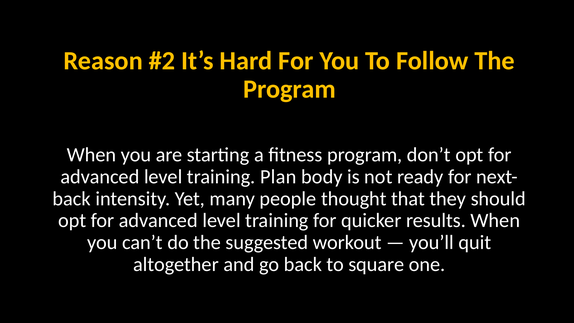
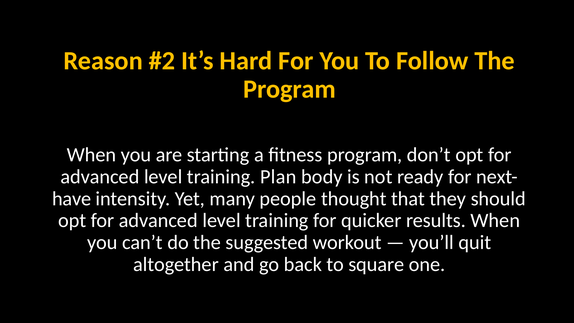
back at (72, 199): back -> have
